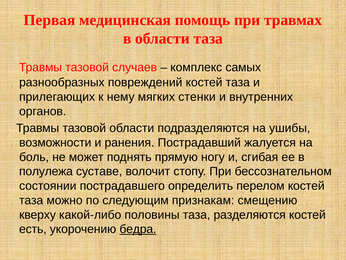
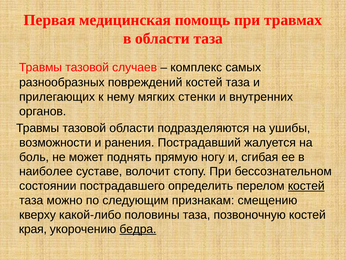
полулежа: полулежа -> наиболее
костей at (306, 186) underline: none -> present
разделяются: разделяются -> позвоночную
есть: есть -> края
